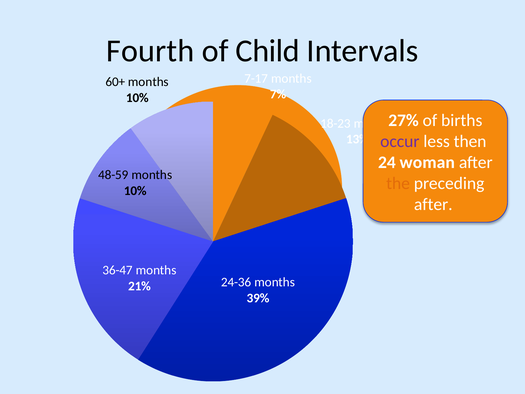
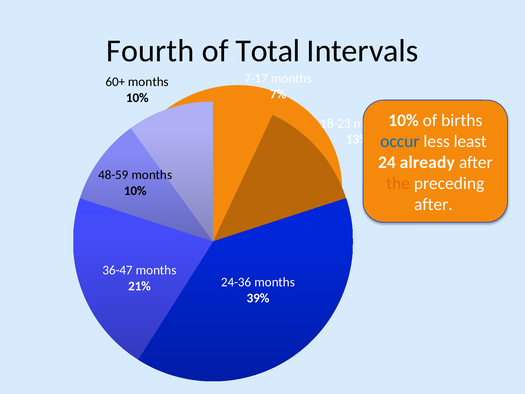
Child: Child -> Total
27% at (404, 120): 27% -> 10%
occur colour: purple -> blue
then: then -> least
woman: woman -> already
